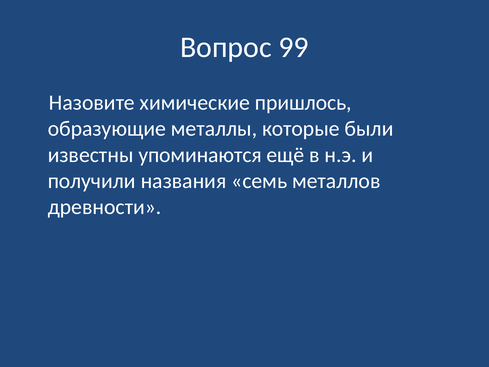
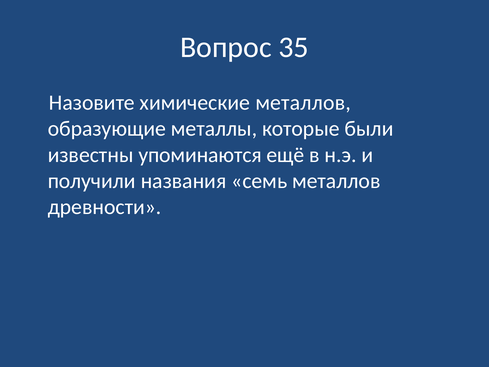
99: 99 -> 35
химические пришлось: пришлось -> металлов
